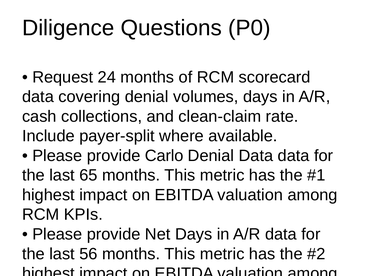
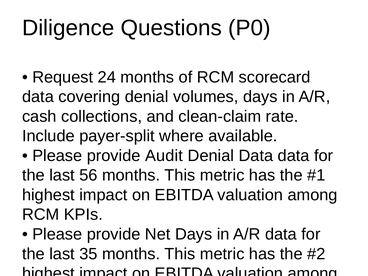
Carlo: Carlo -> Audit
65: 65 -> 56
56: 56 -> 35
